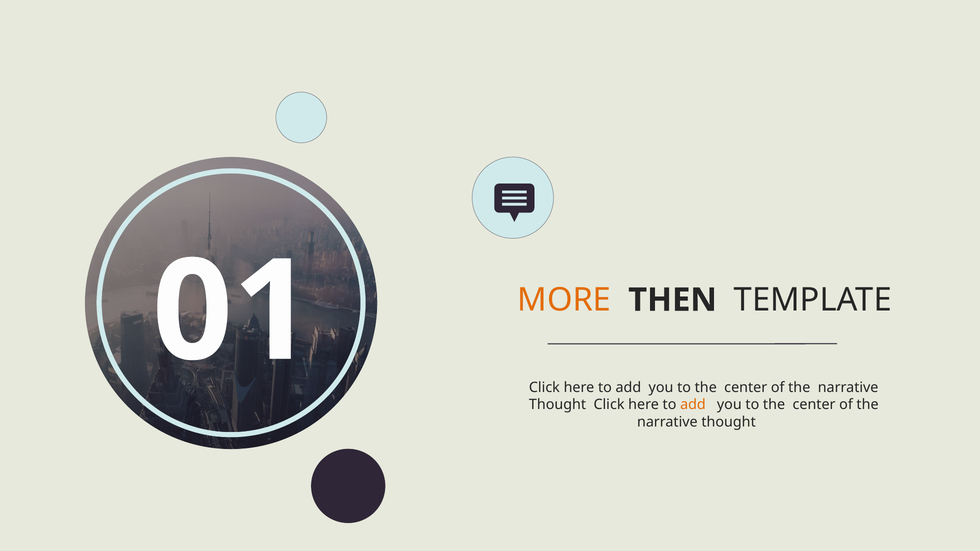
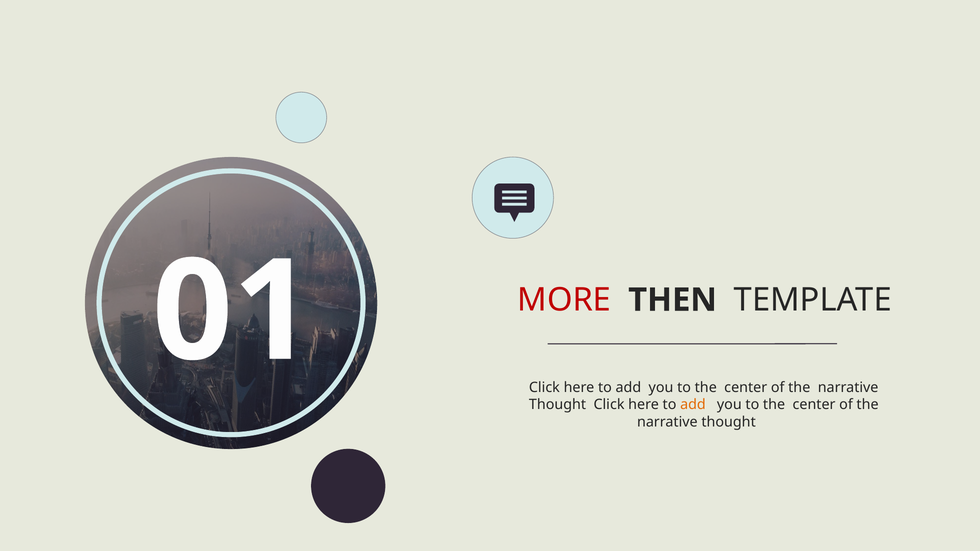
MORE colour: orange -> red
